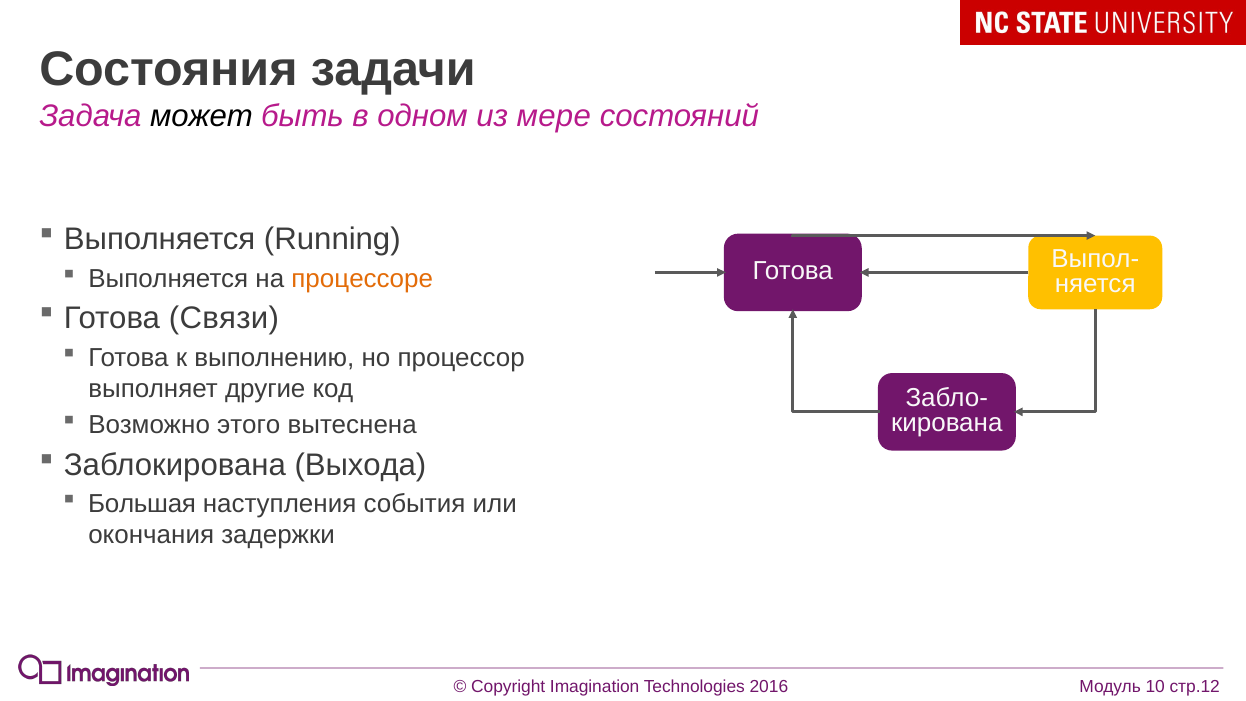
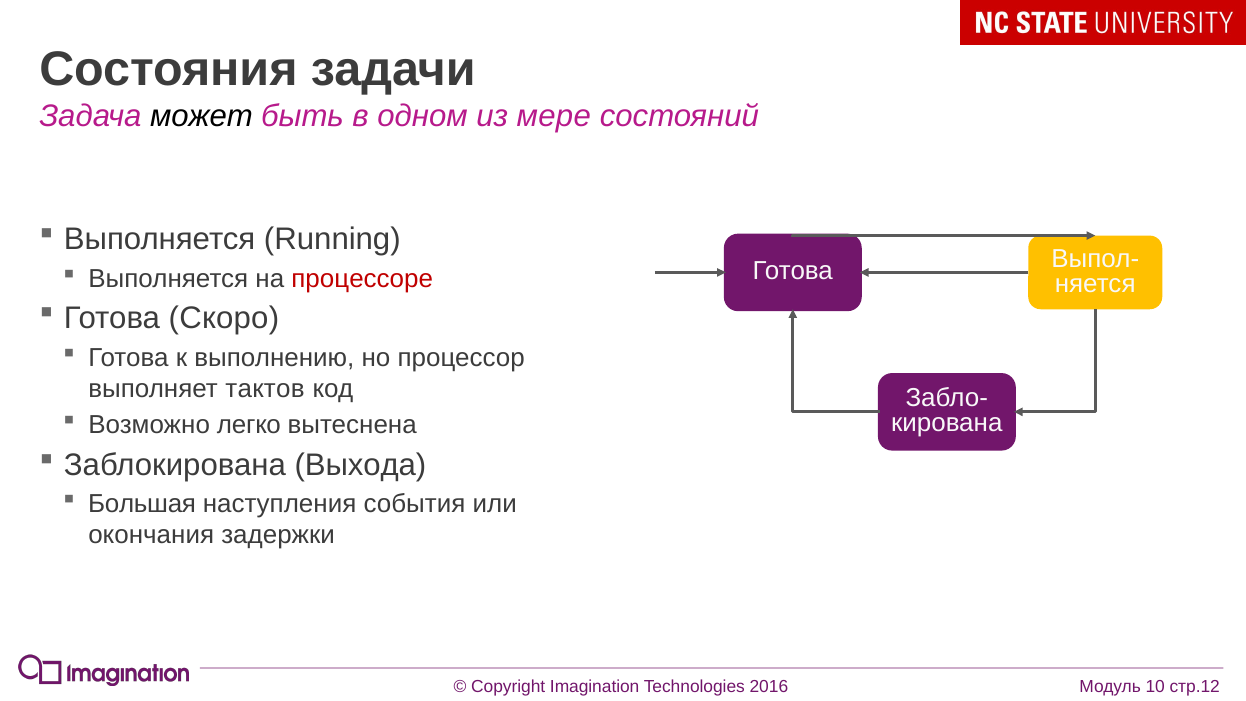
процессоре colour: orange -> red
Связи: Связи -> Скоро
другие: другие -> тактов
этого: этого -> легко
